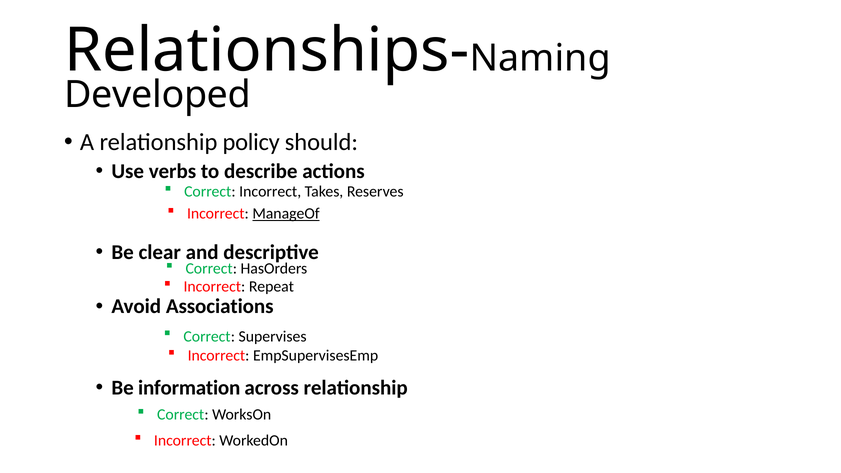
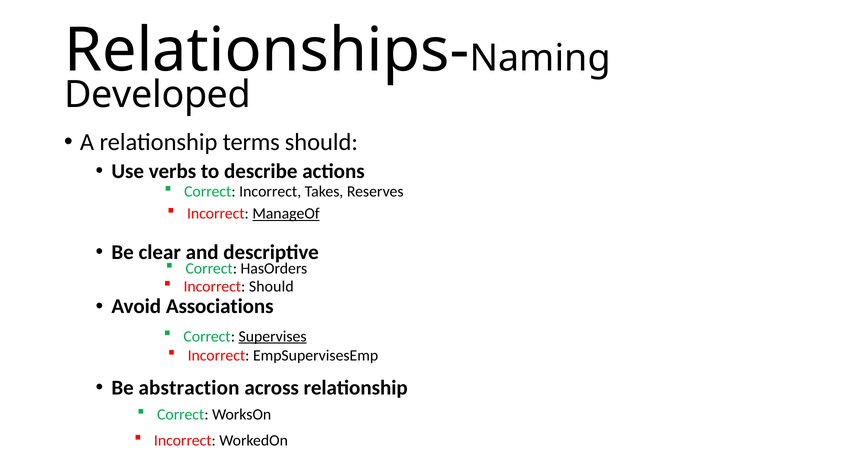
policy: policy -> terms
Incorrect Repeat: Repeat -> Should
Supervises underline: none -> present
information: information -> abstraction
